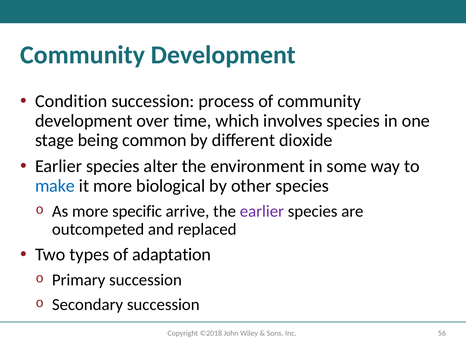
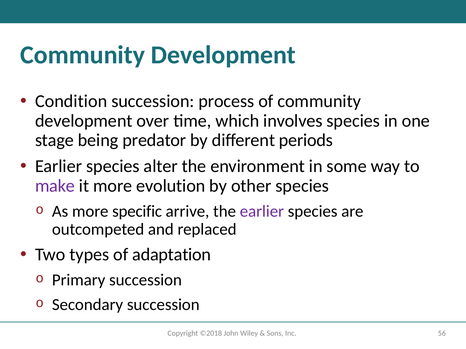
common: common -> predator
dioxide: dioxide -> periods
make colour: blue -> purple
biological: biological -> evolution
